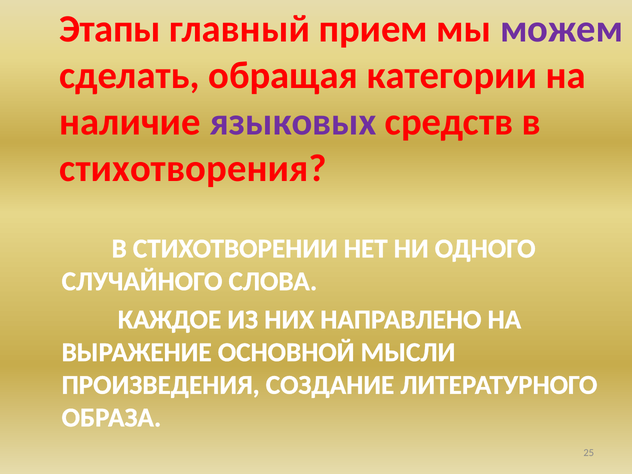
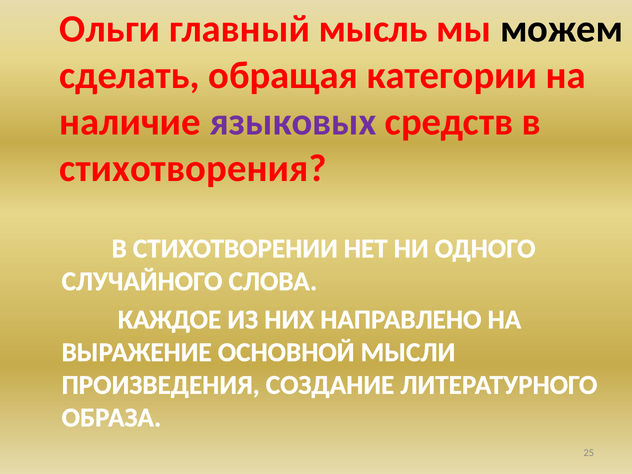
Этапы: Этапы -> Ольги
прием: прием -> мысль
можем colour: purple -> black
